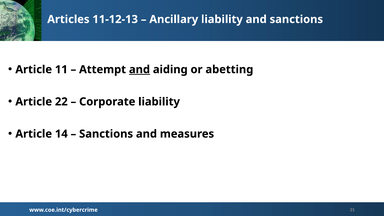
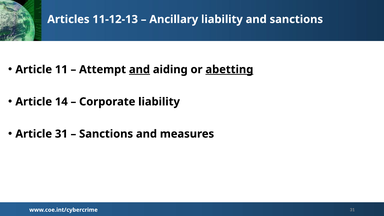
abetting underline: none -> present
22: 22 -> 14
Article 14: 14 -> 31
